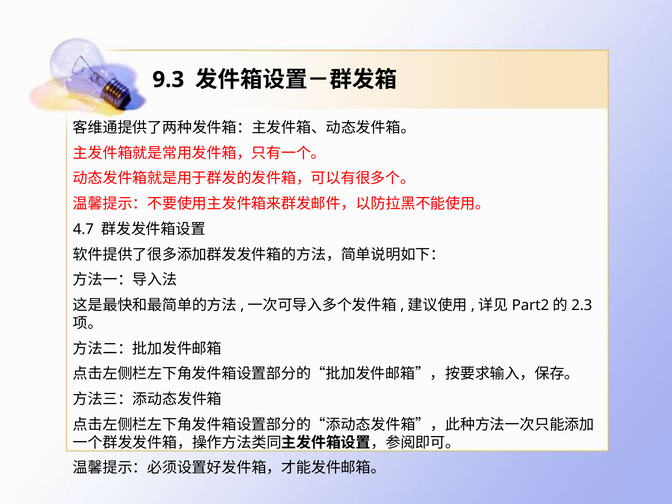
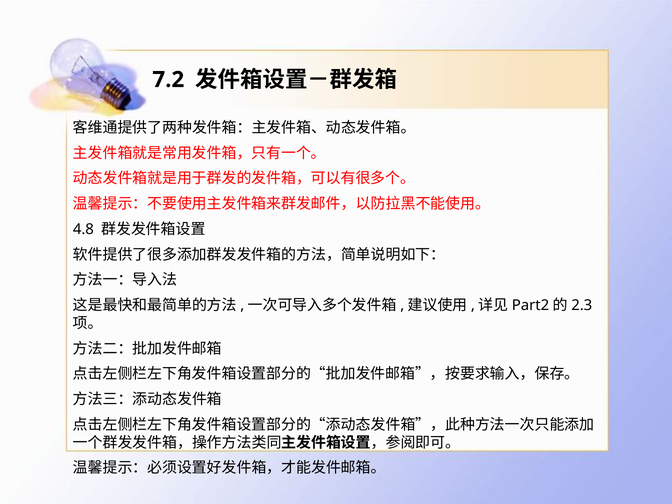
9.3: 9.3 -> 7.2
4.7: 4.7 -> 4.8
